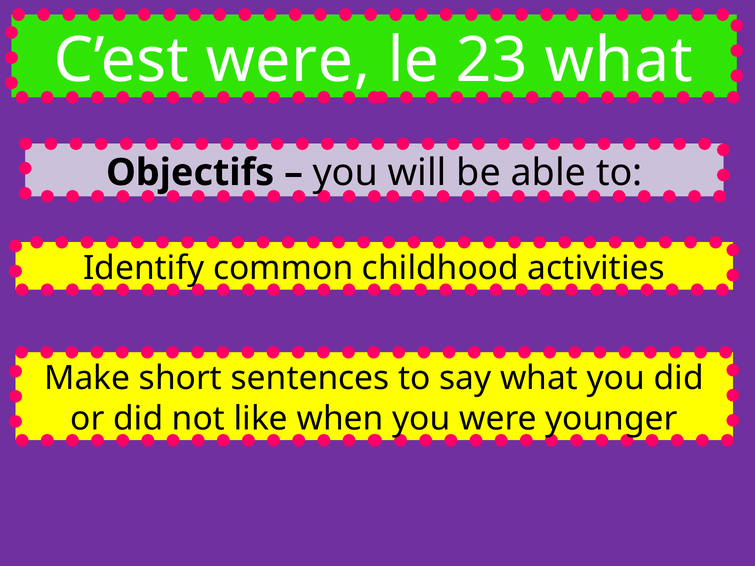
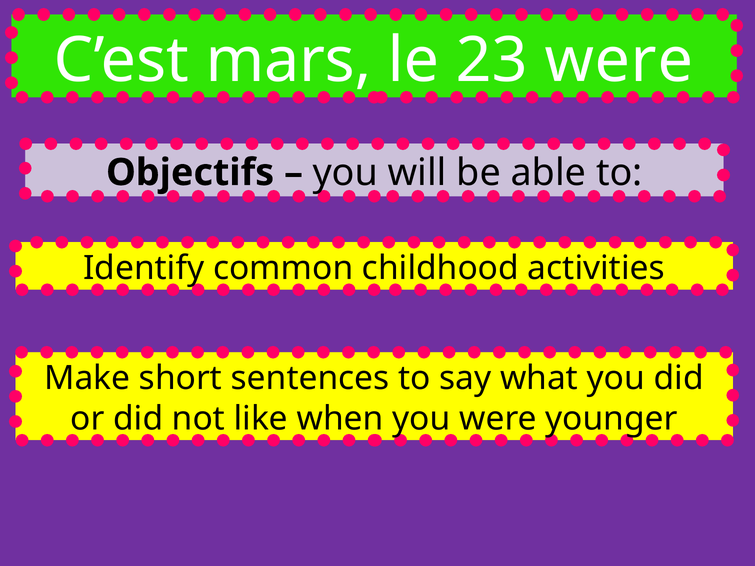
C’est were: were -> mars
23 what: what -> were
